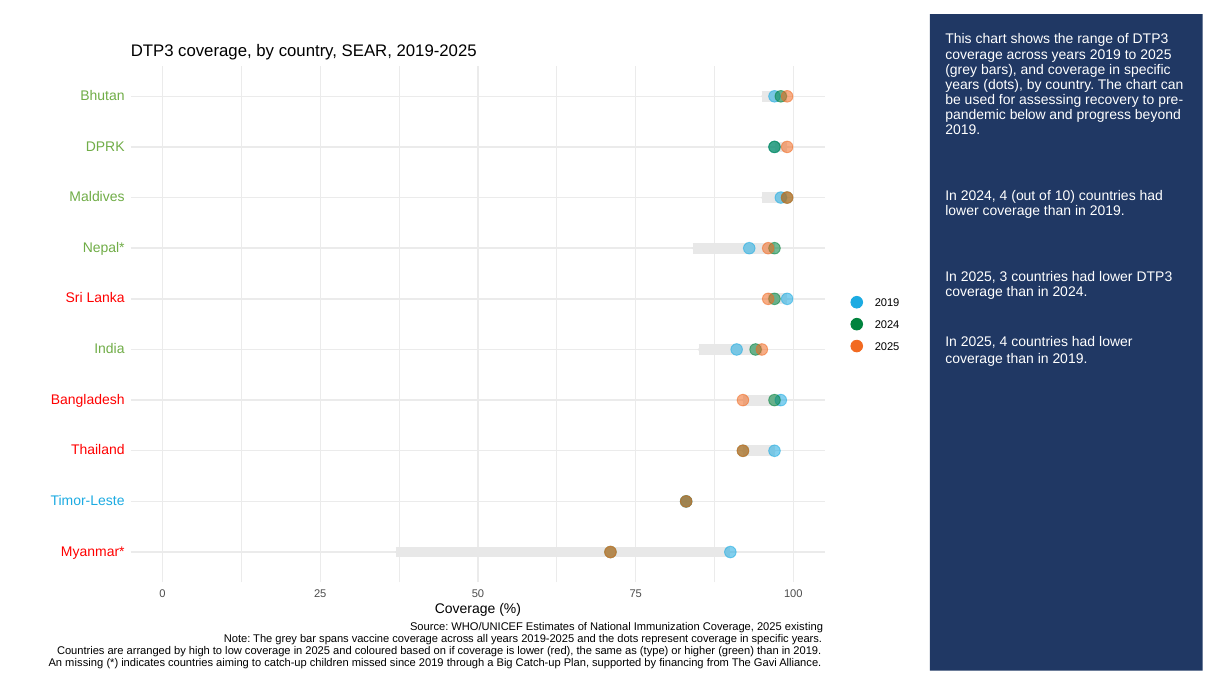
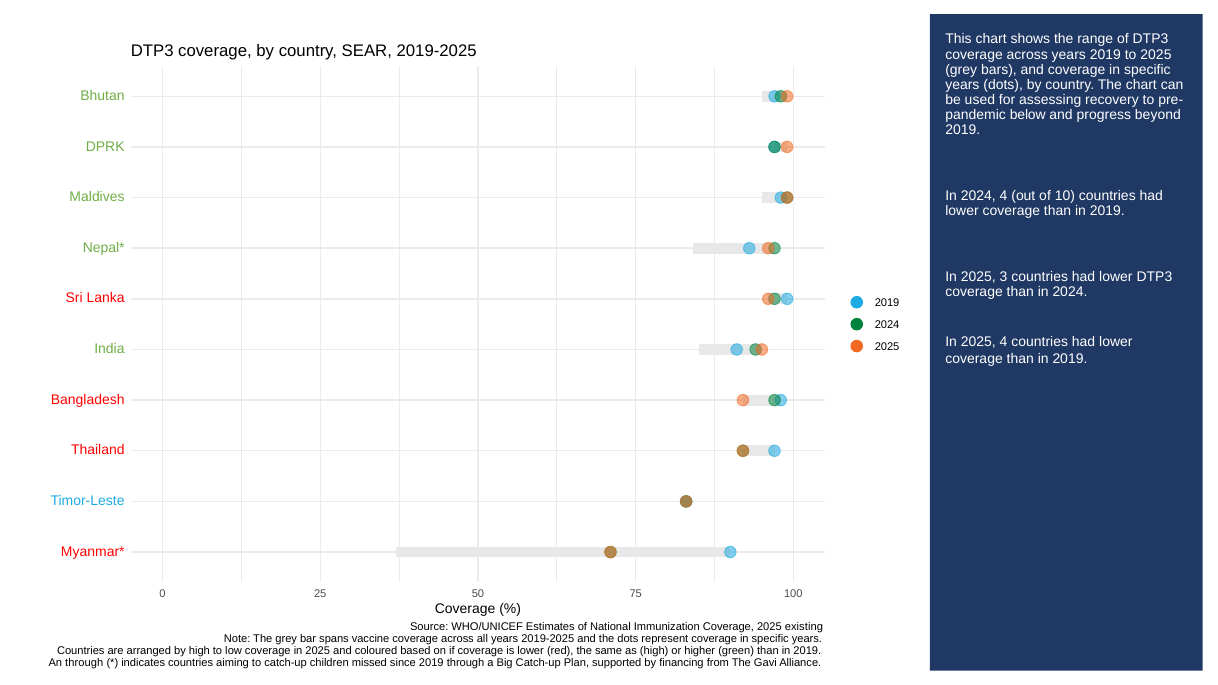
as type: type -> high
An missing: missing -> through
